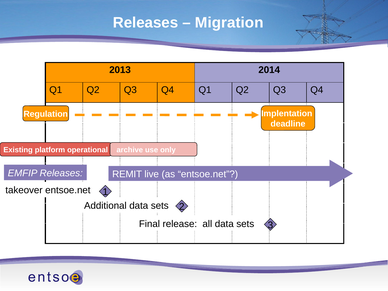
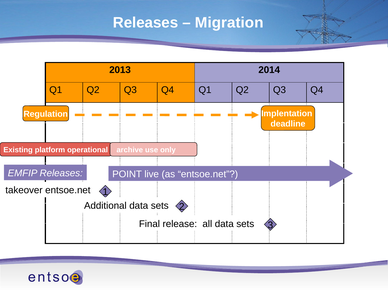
REMIT: REMIT -> POINT
